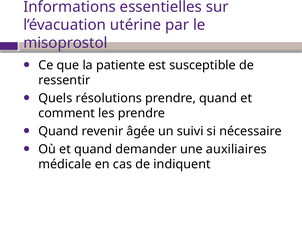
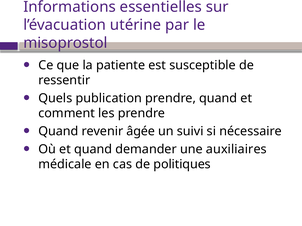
résolutions: résolutions -> publication
indiquent: indiquent -> politiques
